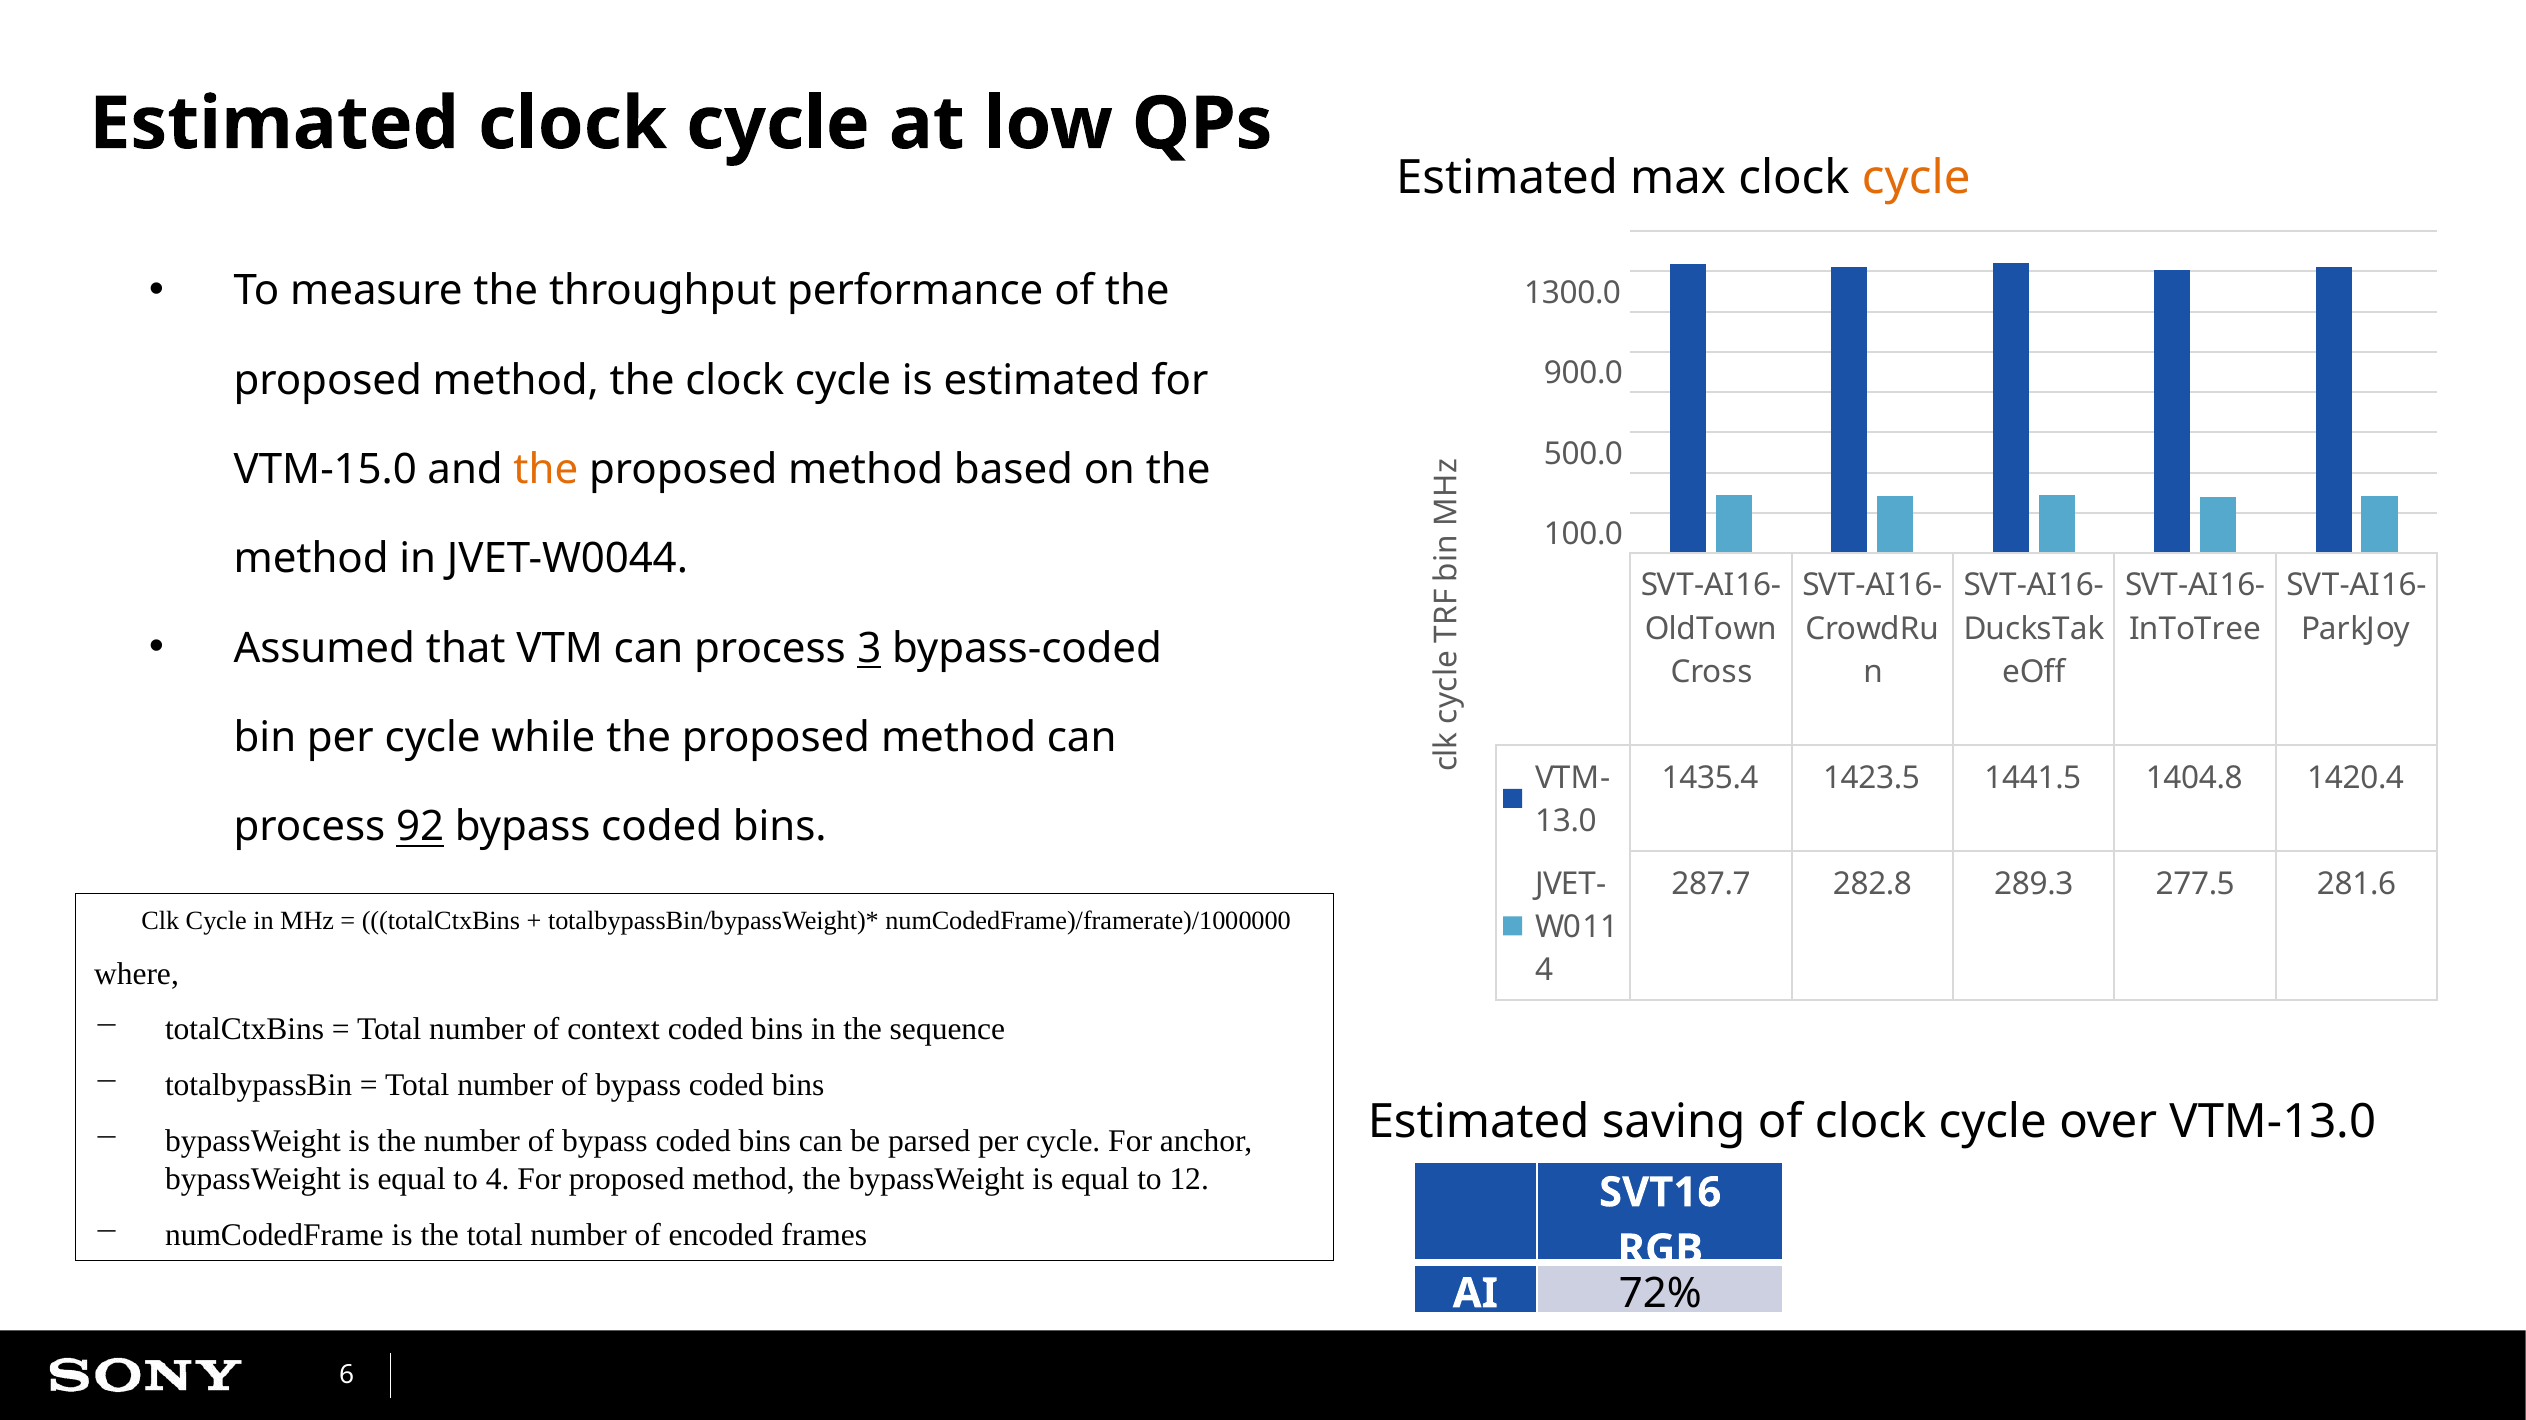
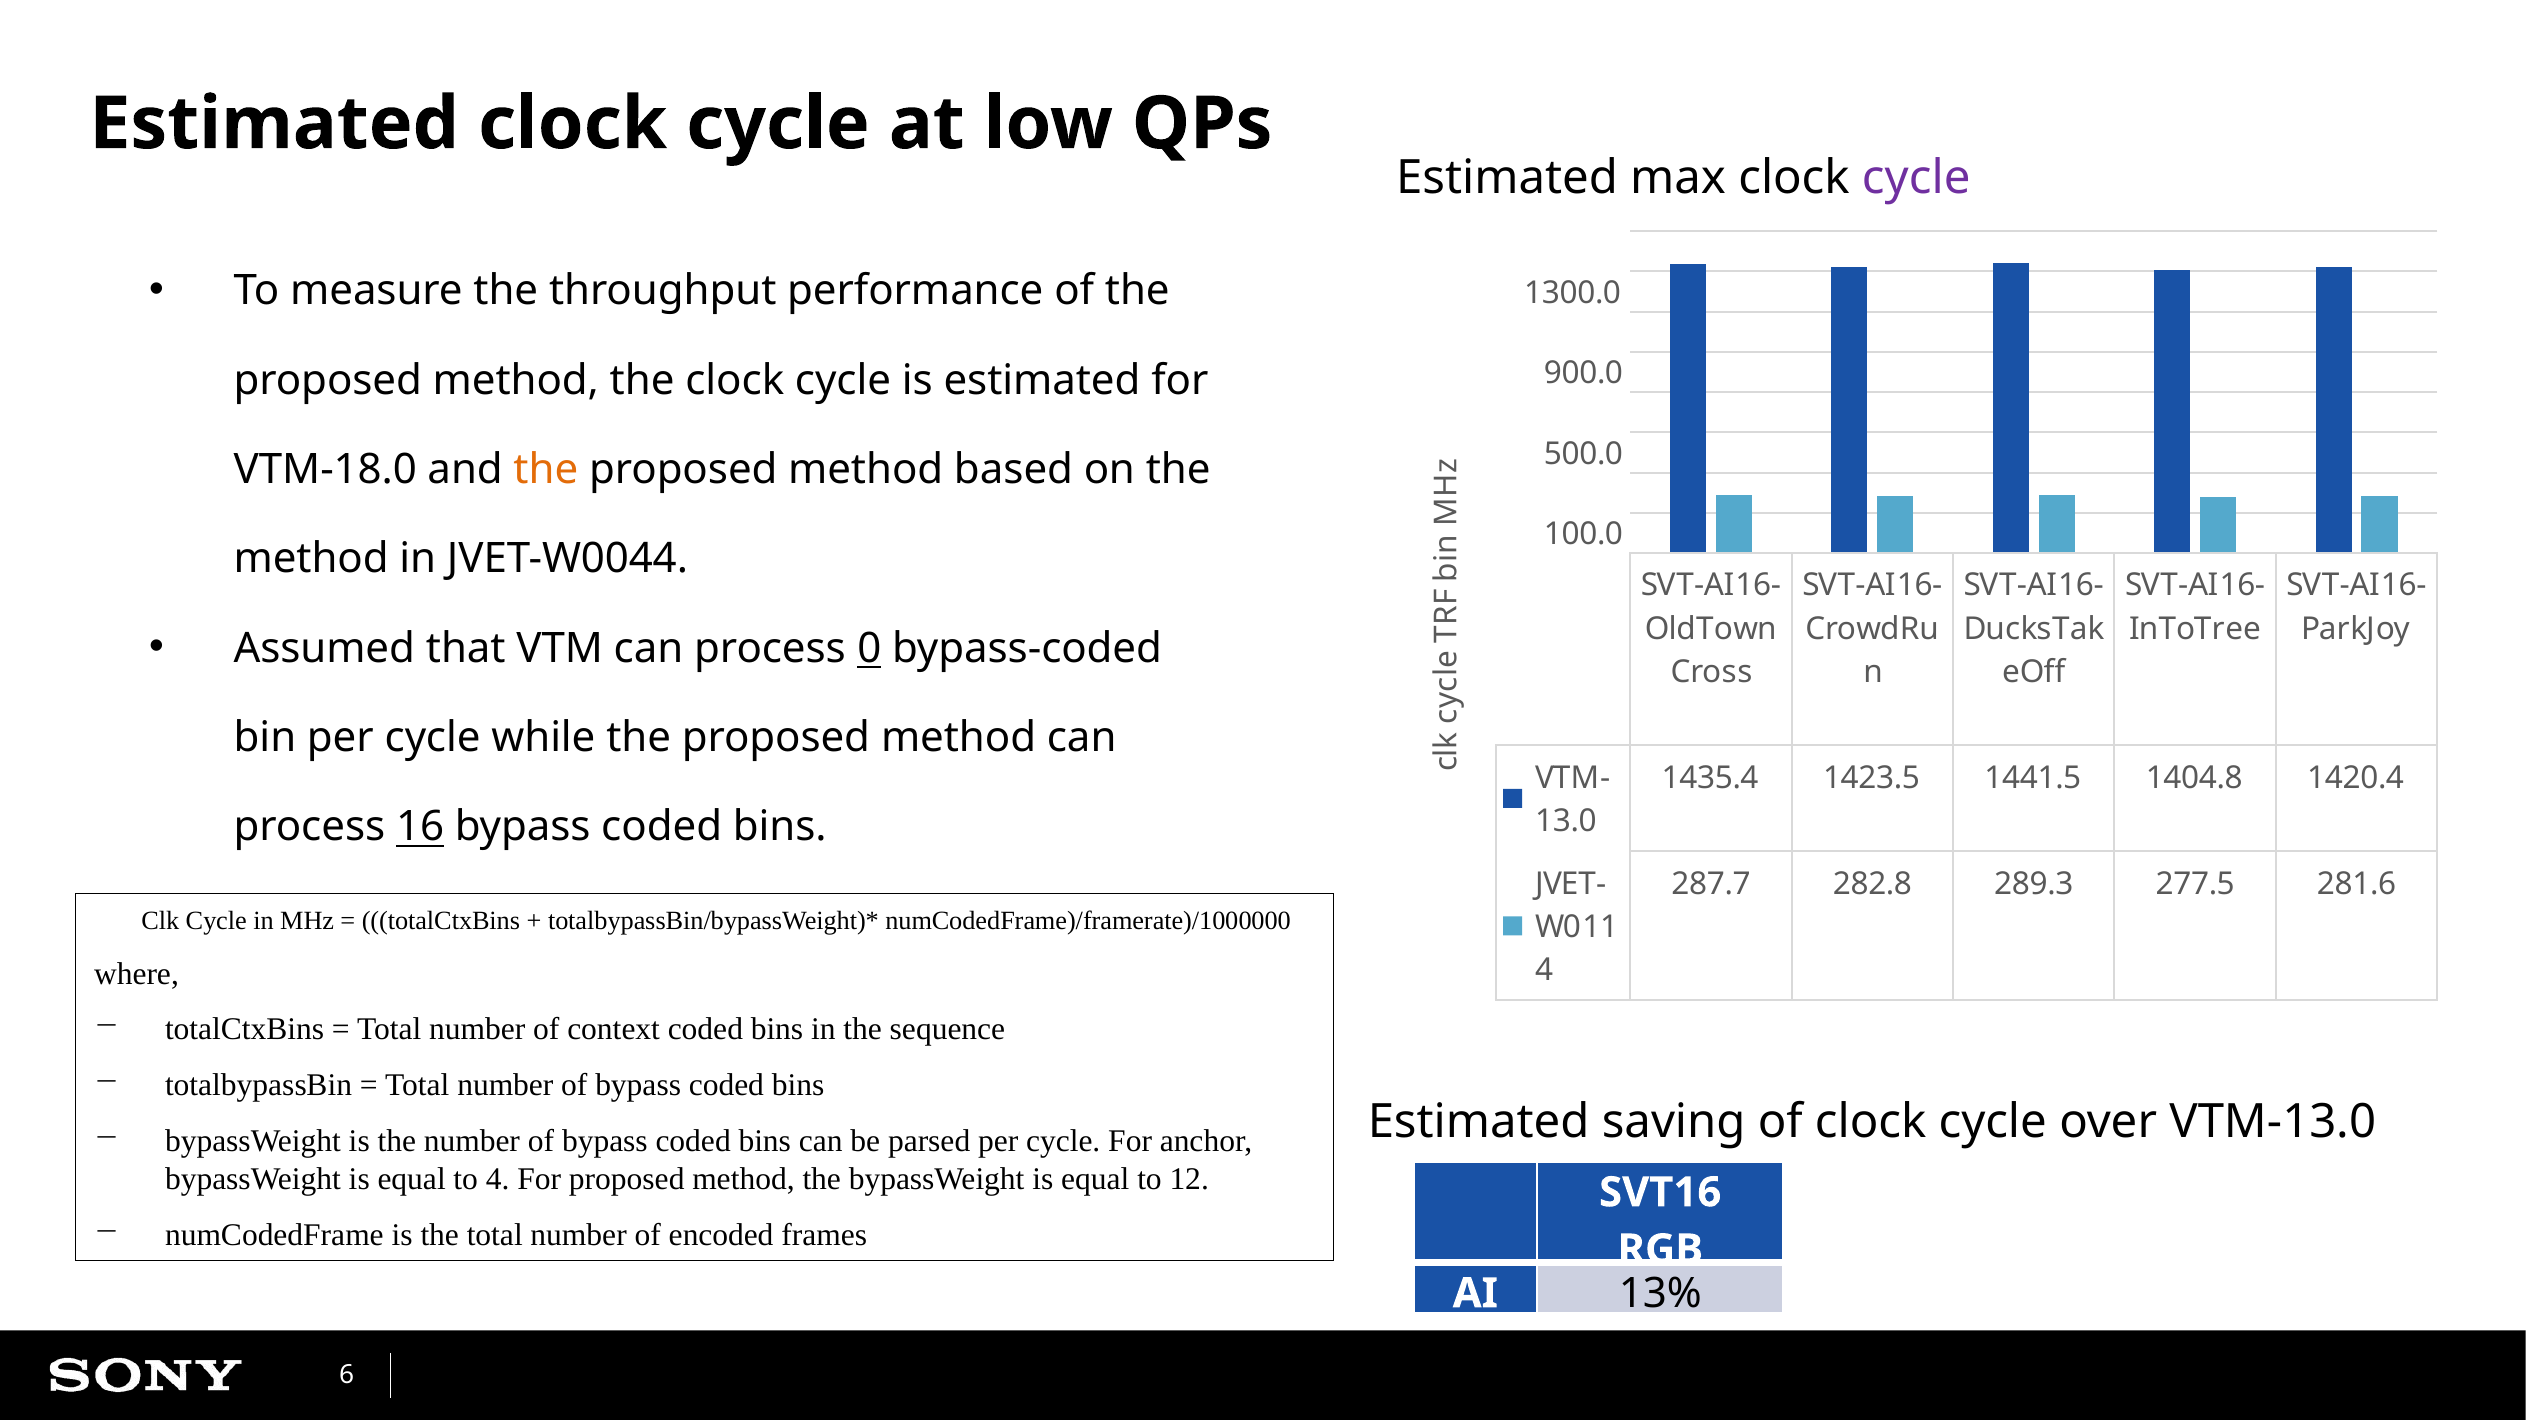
cycle at (1916, 178) colour: orange -> purple
VTM-15.0: VTM-15.0 -> VTM-18.0
3: 3 -> 0
92: 92 -> 16
72%: 72% -> 13%
